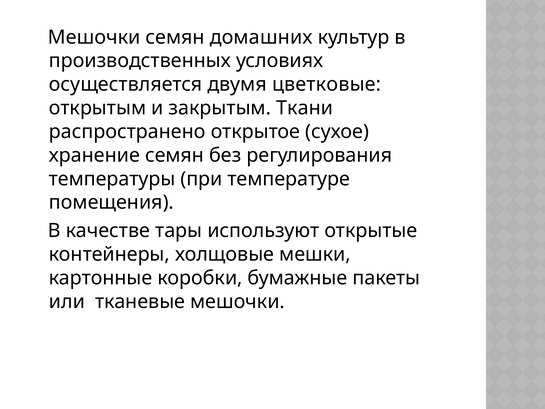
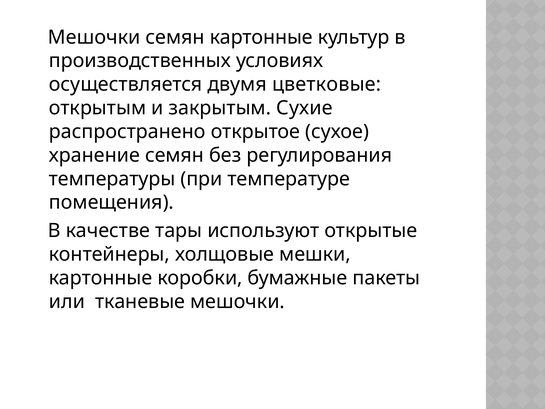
семян домашних: домашних -> картонные
Ткани: Ткани -> Сухие
